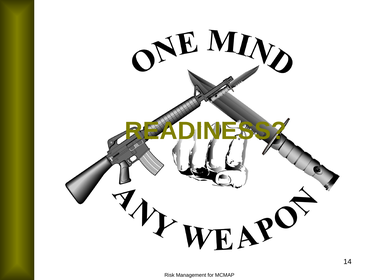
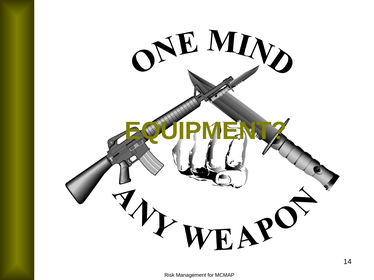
READINESS: READINESS -> EQUIPMENT
